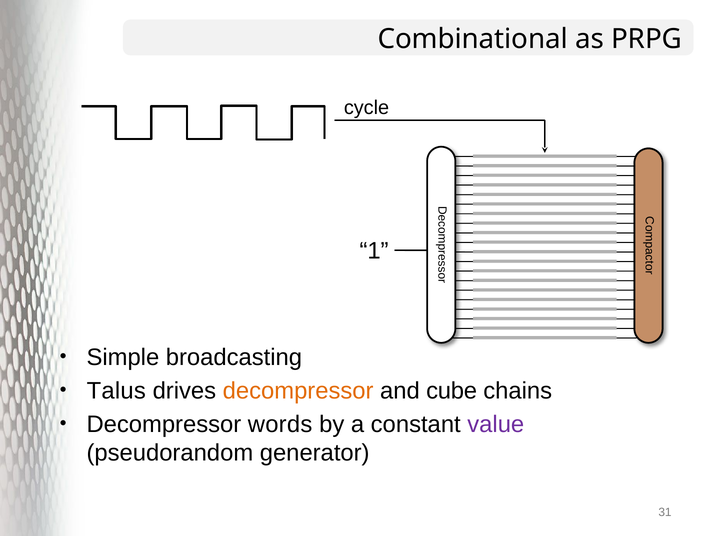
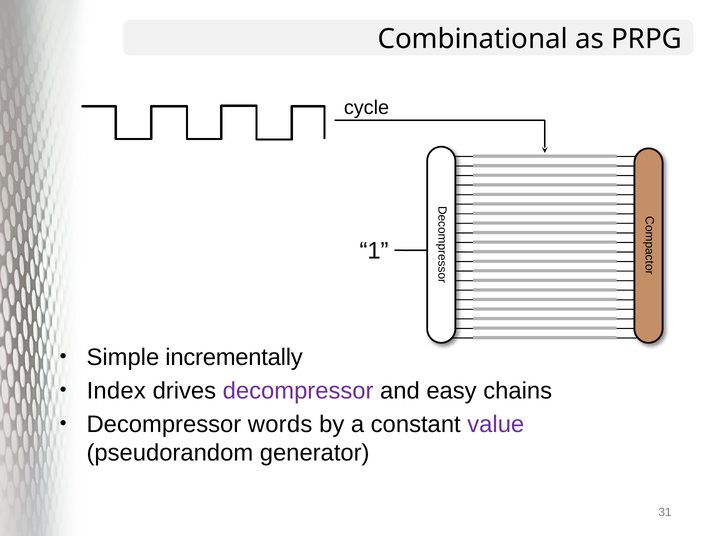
broadcasting: broadcasting -> incrementally
Talus: Talus -> Index
decompressor at (298, 391) colour: orange -> purple
cube: cube -> easy
